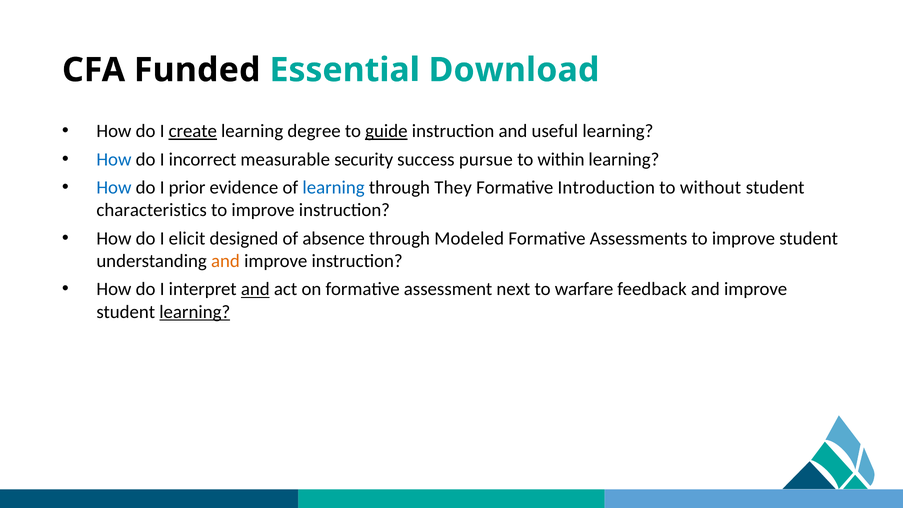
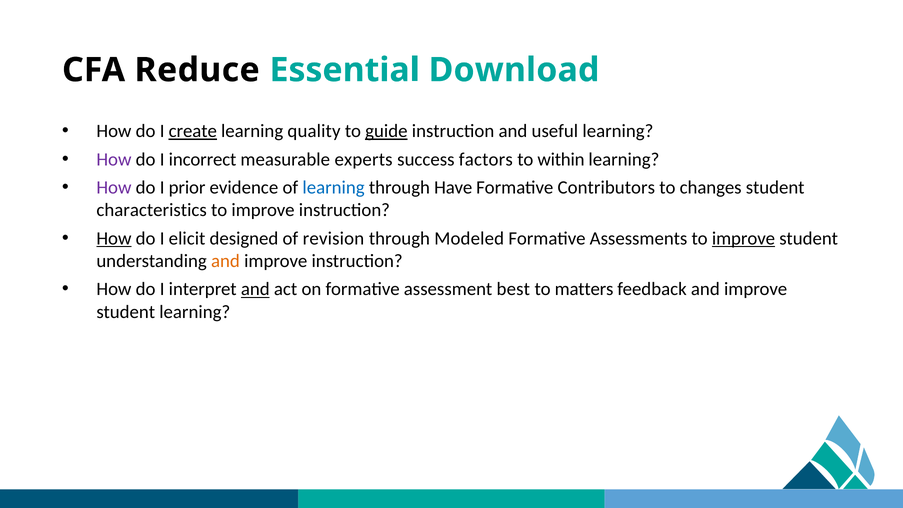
Funded: Funded -> Reduce
degree: degree -> quality
How at (114, 159) colour: blue -> purple
security: security -> experts
pursue: pursue -> factors
How at (114, 188) colour: blue -> purple
They: They -> Have
Introduction: Introduction -> Contributors
without: without -> changes
How at (114, 238) underline: none -> present
absence: absence -> revision
improve at (743, 238) underline: none -> present
next: next -> best
warfare: warfare -> matters
learning at (195, 312) underline: present -> none
